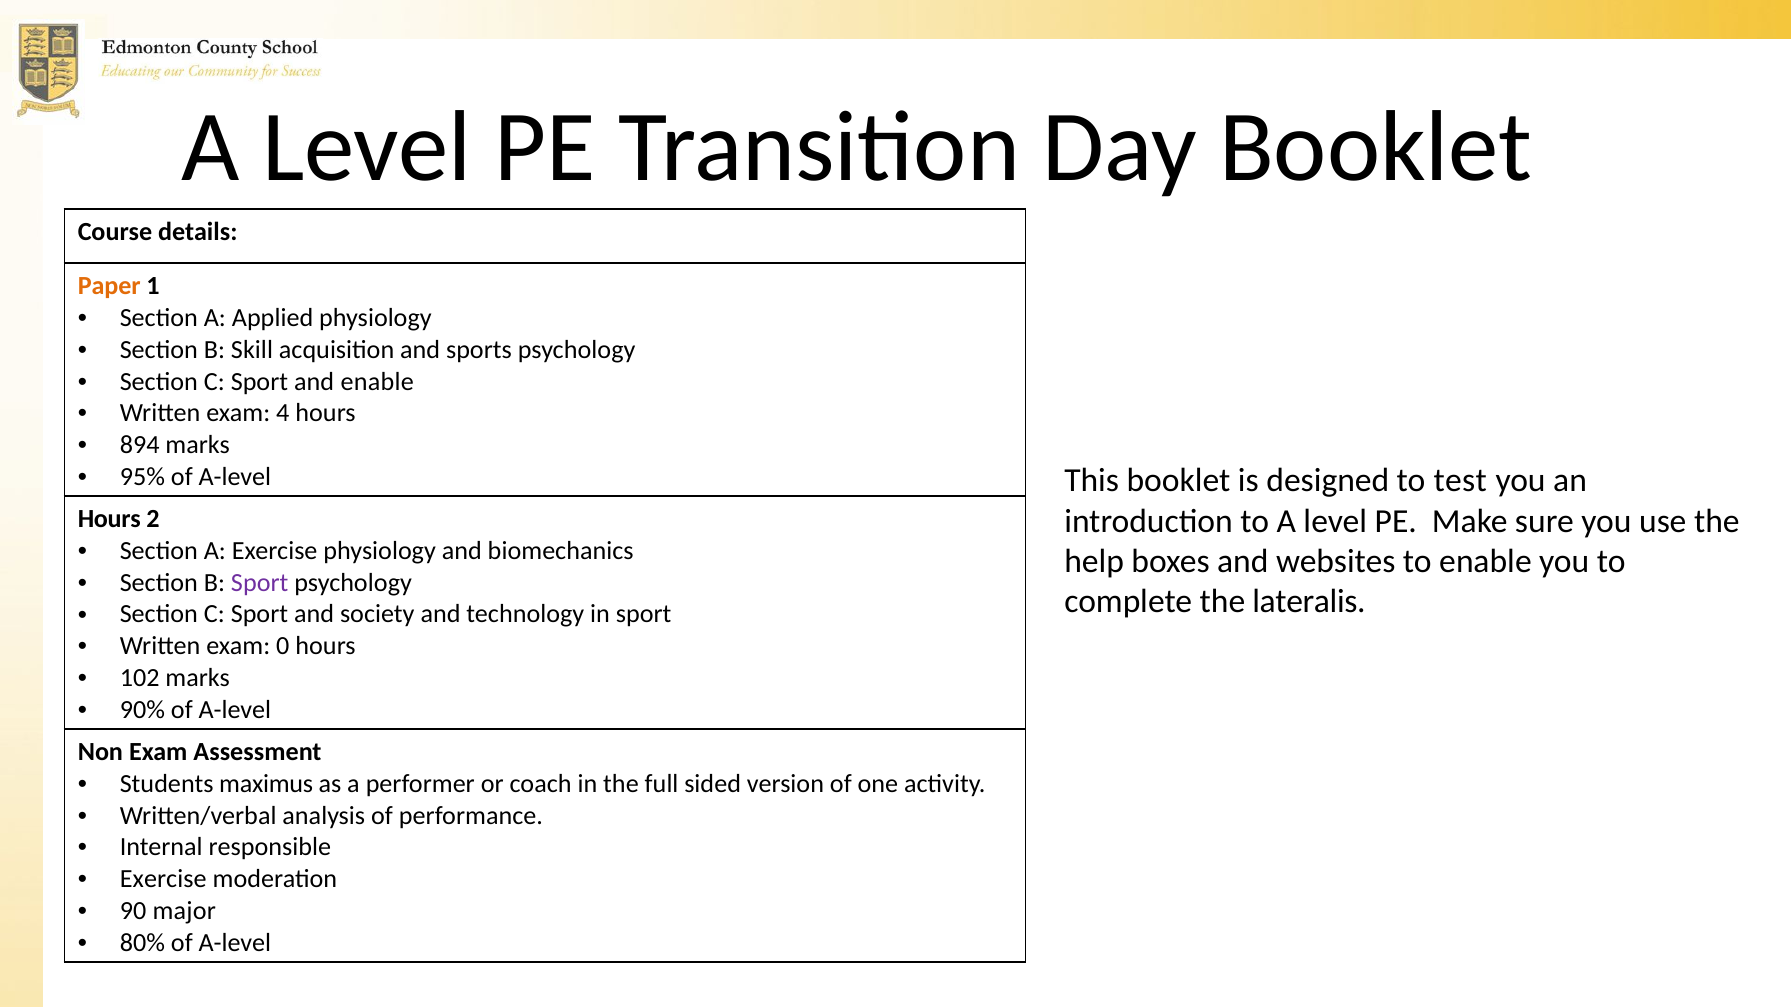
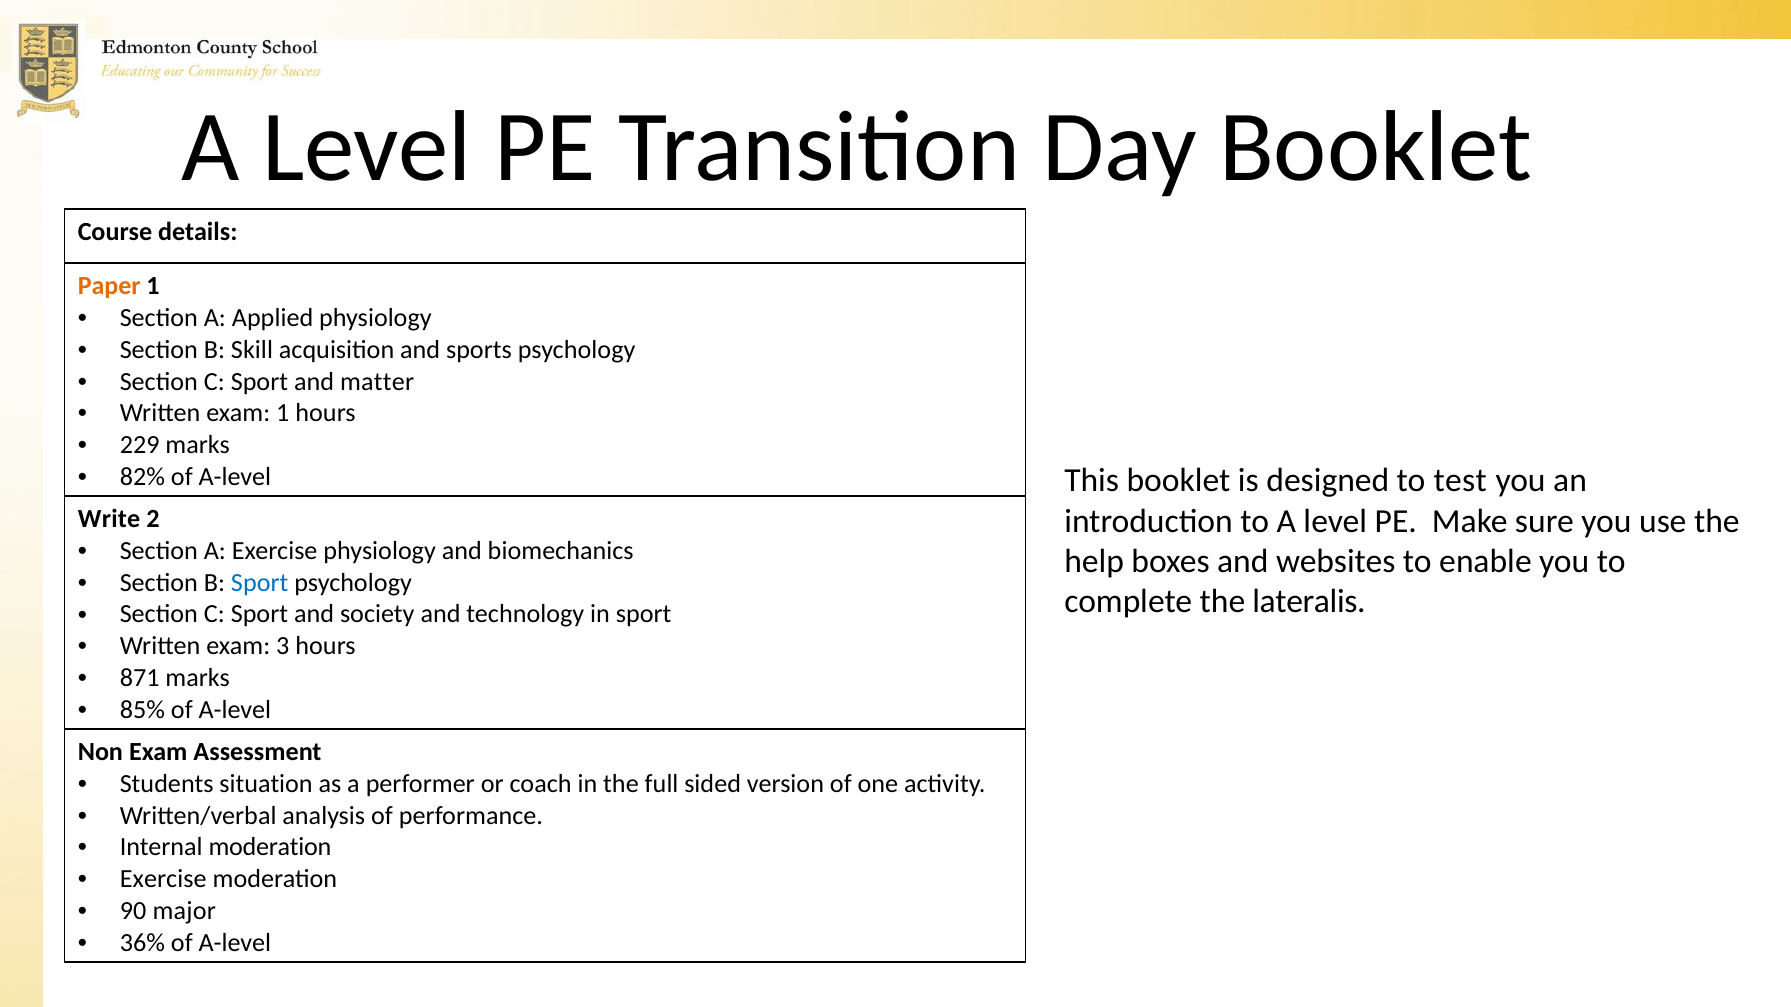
and enable: enable -> matter
exam 4: 4 -> 1
894: 894 -> 229
95%: 95% -> 82%
Hours at (109, 519): Hours -> Write
Sport at (260, 583) colour: purple -> blue
0: 0 -> 3
102: 102 -> 871
90%: 90% -> 85%
maximus: maximus -> situation
Internal responsible: responsible -> moderation
80%: 80% -> 36%
